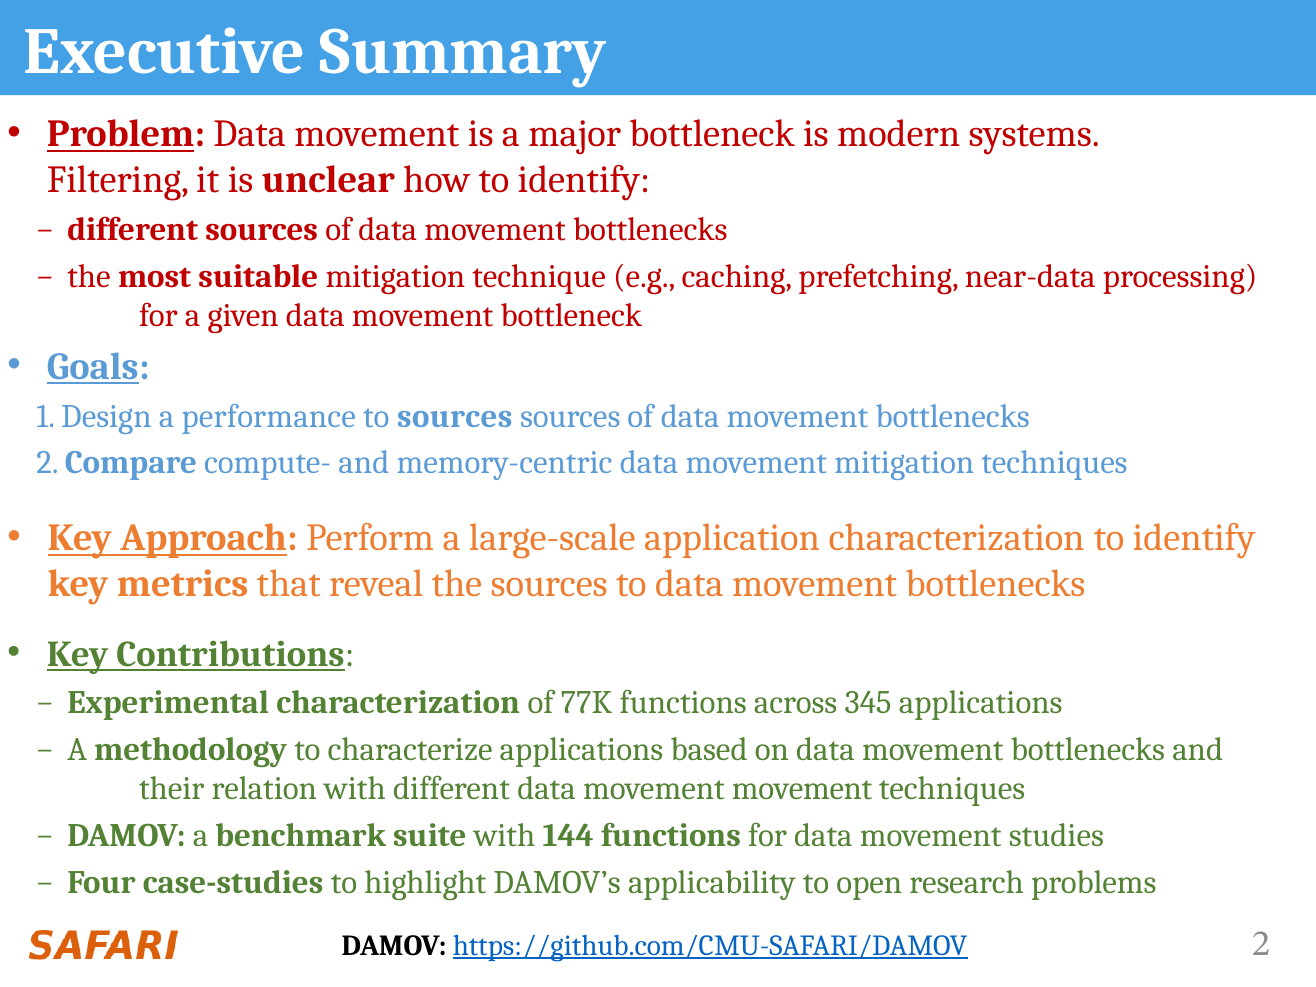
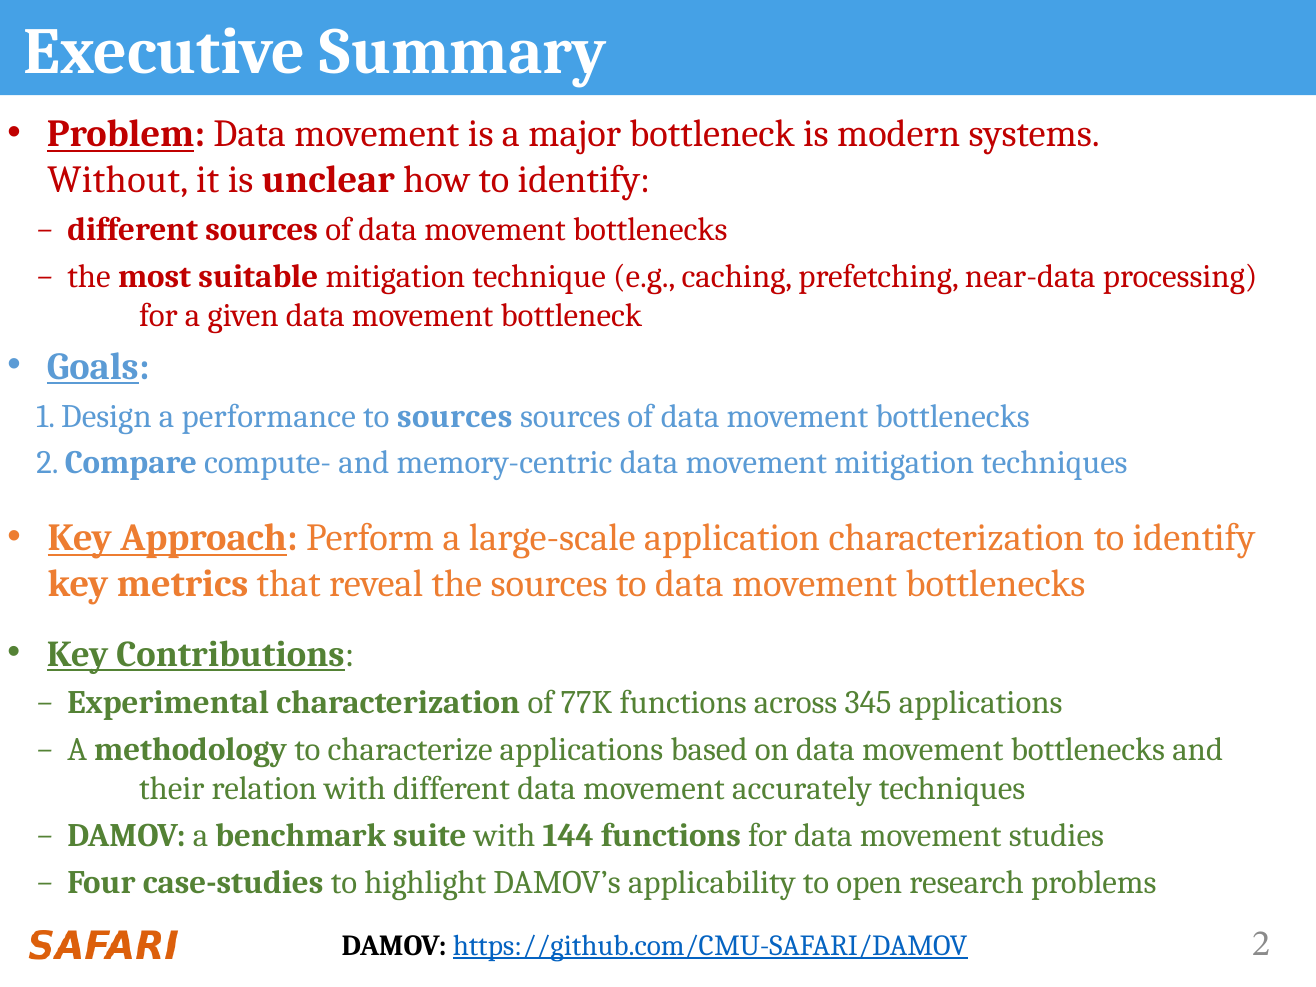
Filtering: Filtering -> Without
movement movement: movement -> accurately
